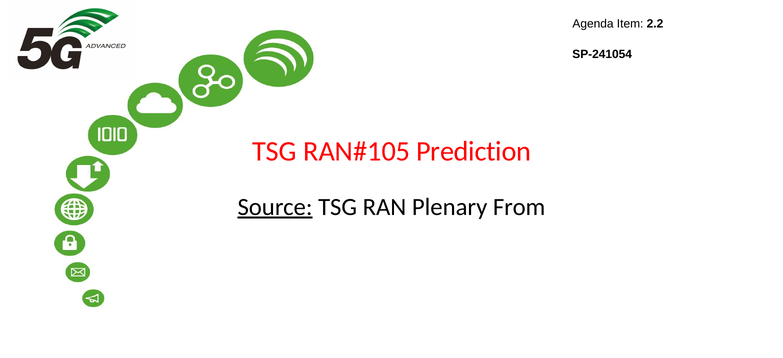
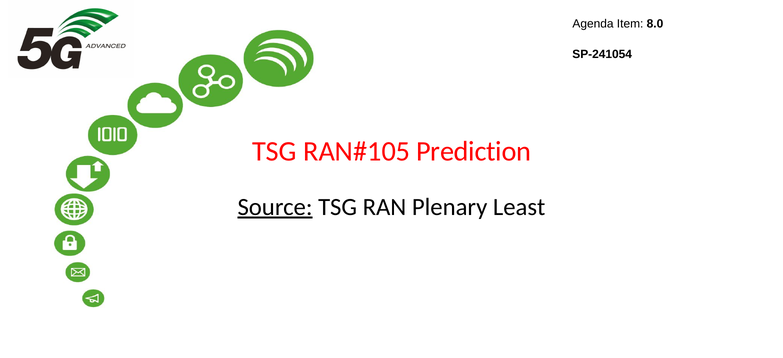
2.2: 2.2 -> 8.0
From: From -> Least
